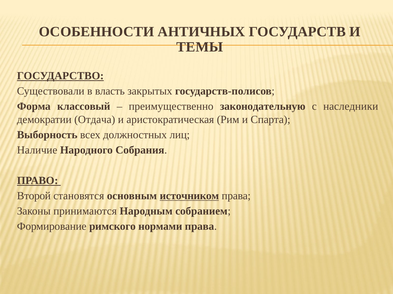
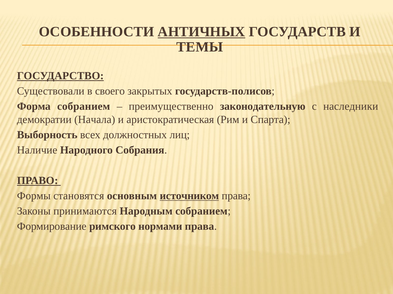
АНТИЧНЫХ underline: none -> present
власть: власть -> своего
Форма классовый: классовый -> собранием
Отдача: Отдача -> Начала
Второй: Второй -> Формы
